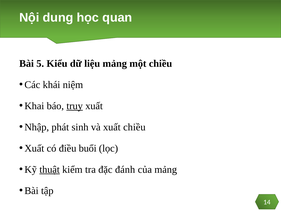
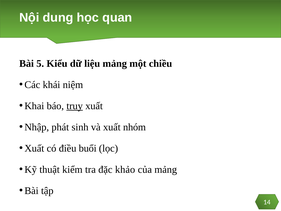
xuất chiều: chiều -> nhóm
thuật underline: present -> none
đánh: đánh -> khảo
